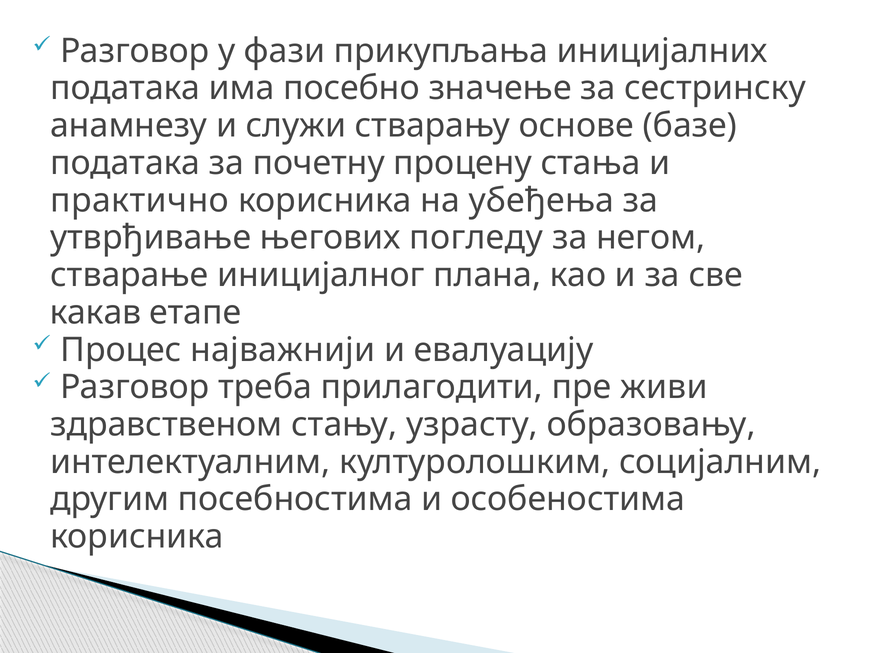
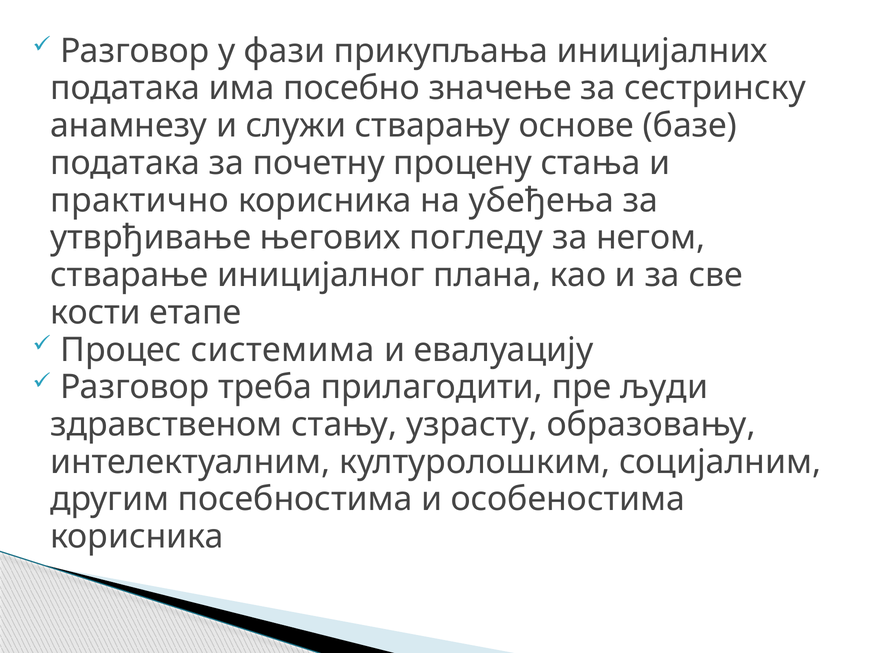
какав: какав -> кости
најважнији: најважнији -> системима
живи: живи -> људи
